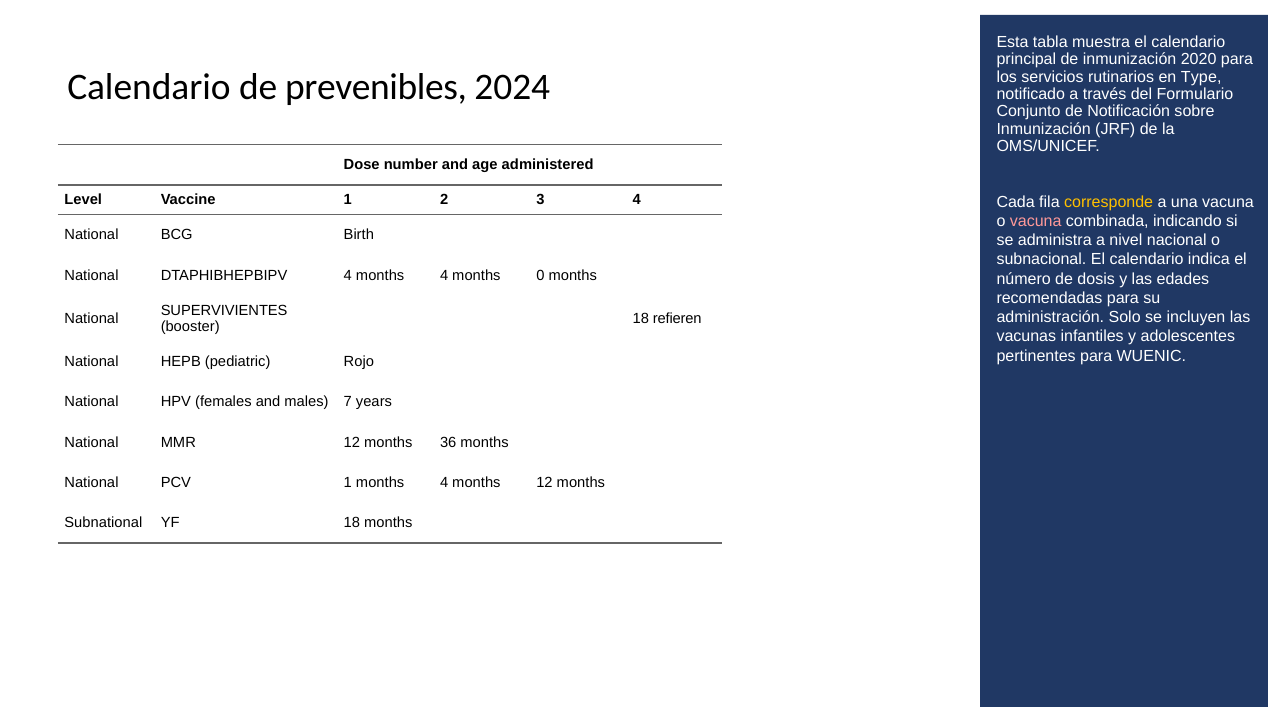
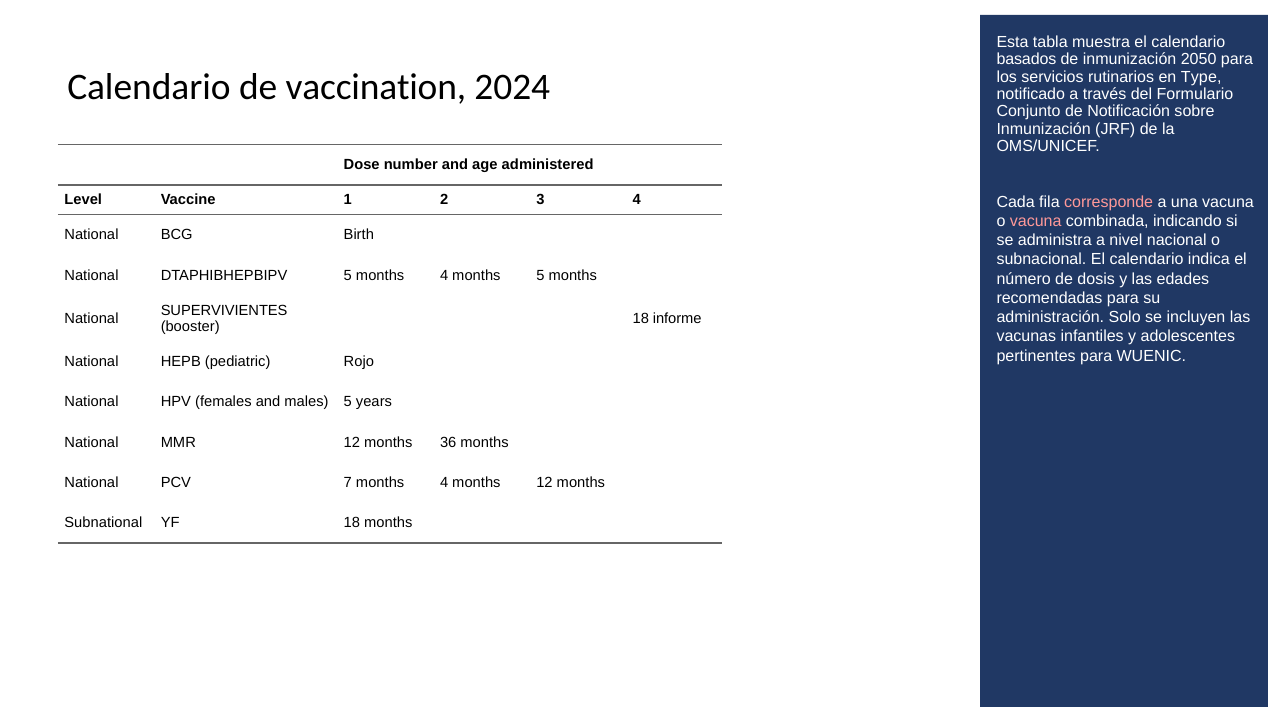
principal: principal -> basados
2020: 2020 -> 2050
prevenibles: prevenibles -> vaccination
corresponde colour: yellow -> pink
DTAPHIBHEPBIPV 4: 4 -> 5
months 0: 0 -> 5
refieren: refieren -> informe
males 7: 7 -> 5
PCV 1: 1 -> 7
